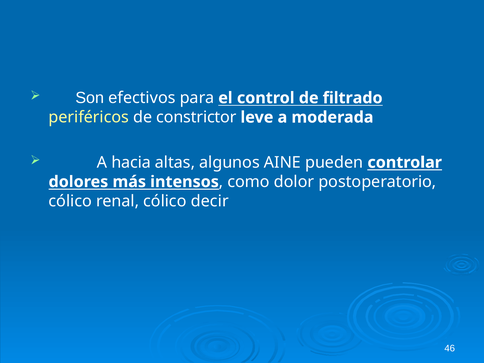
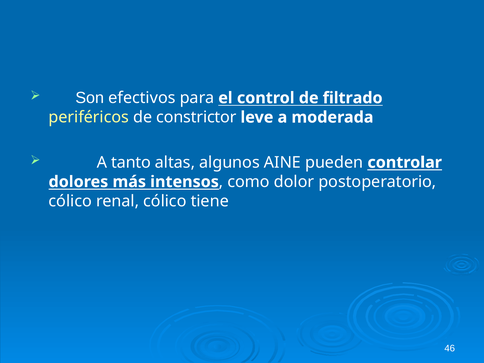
hacia: hacia -> tanto
decir: decir -> tiene
